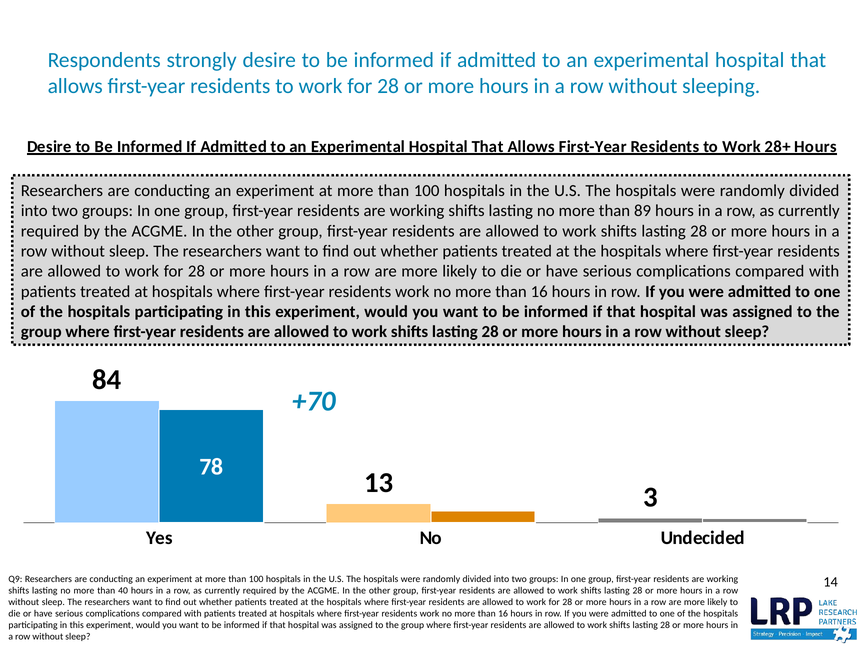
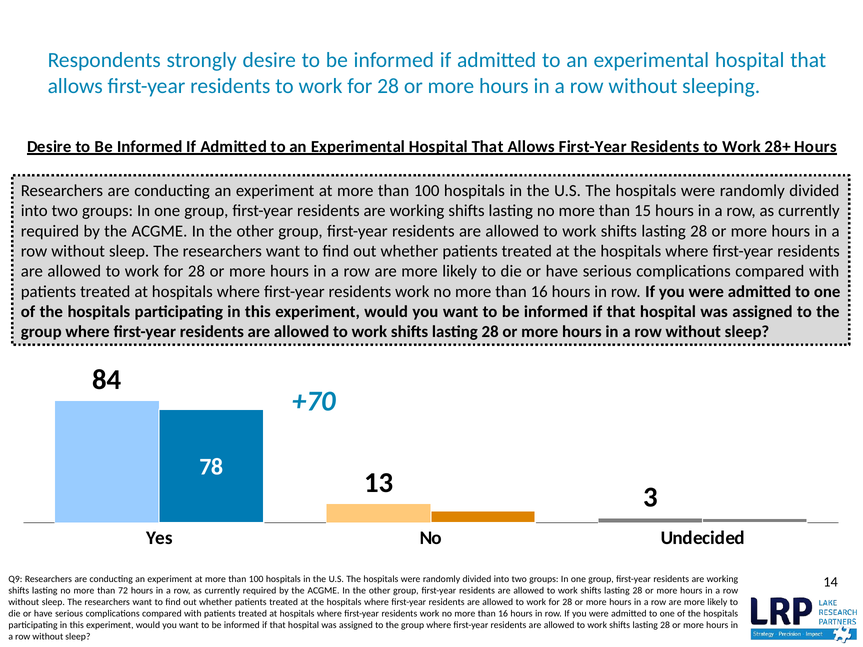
89: 89 -> 15
40: 40 -> 72
